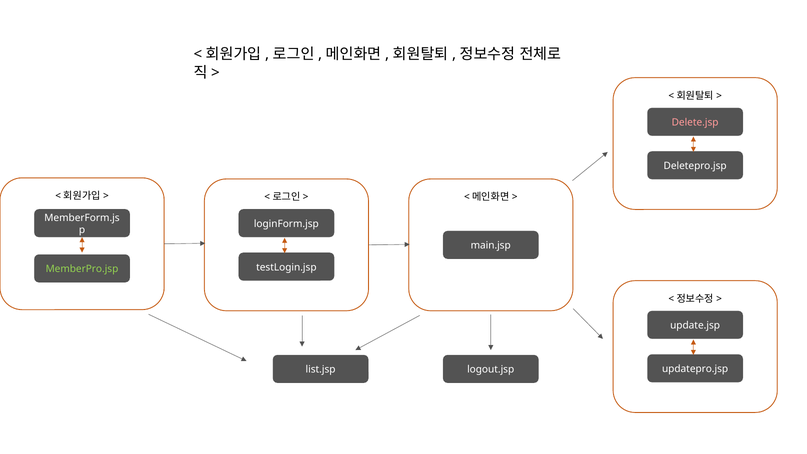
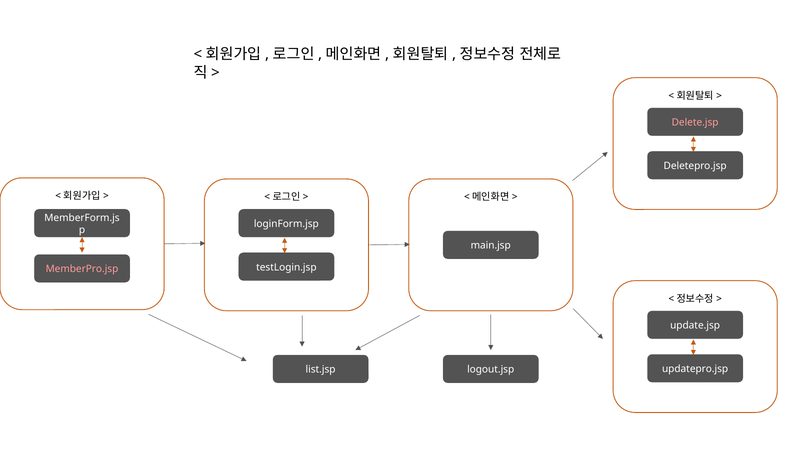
MemberPro.jsp colour: light green -> pink
